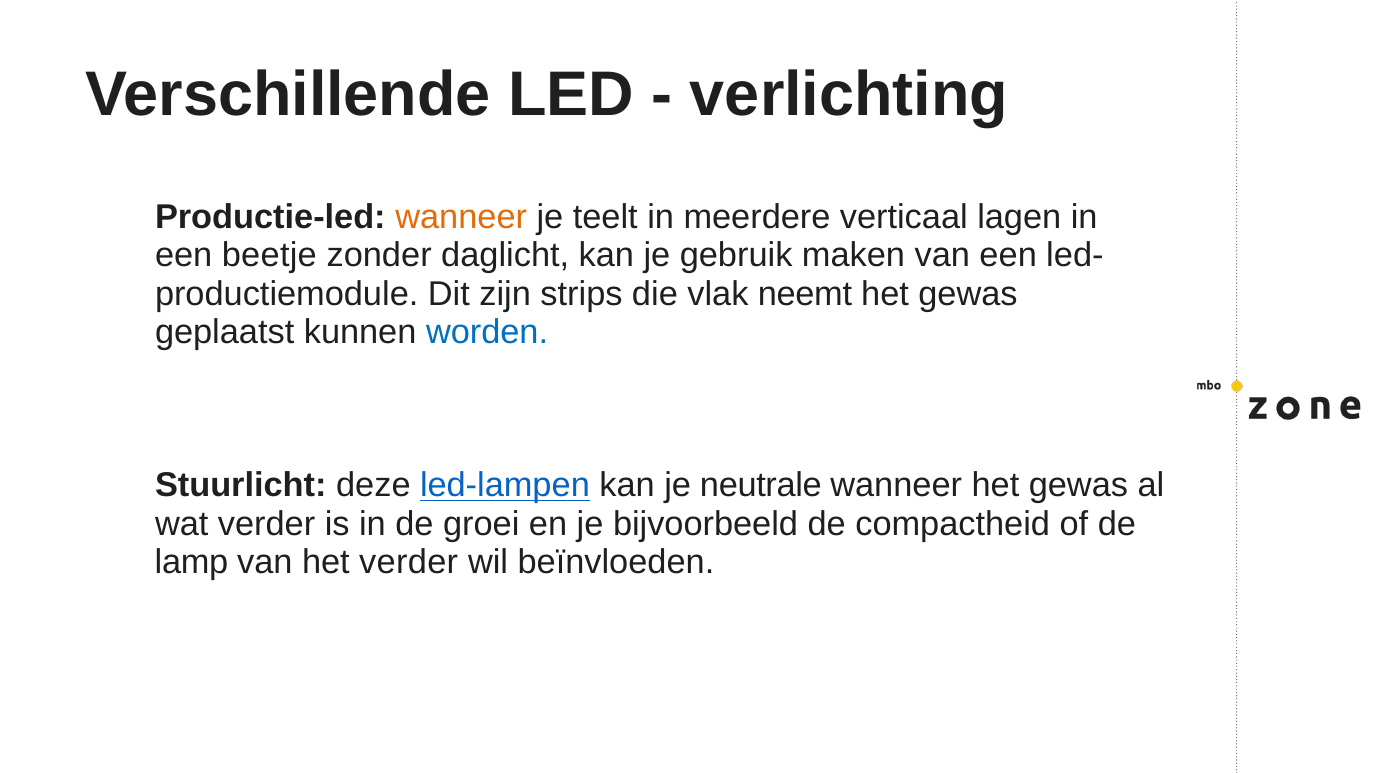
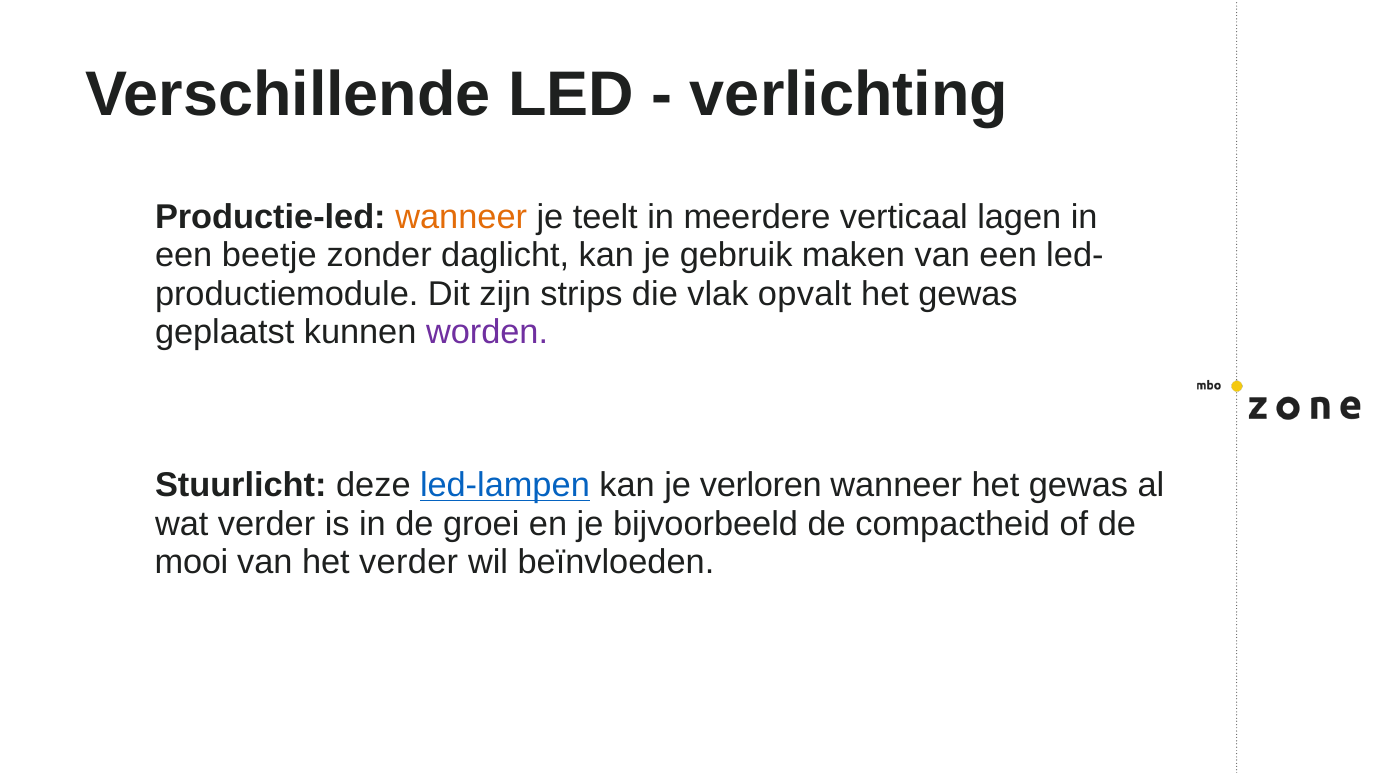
neemt: neemt -> opvalt
worden colour: blue -> purple
neutrale: neutrale -> verloren
lamp: lamp -> mooi
